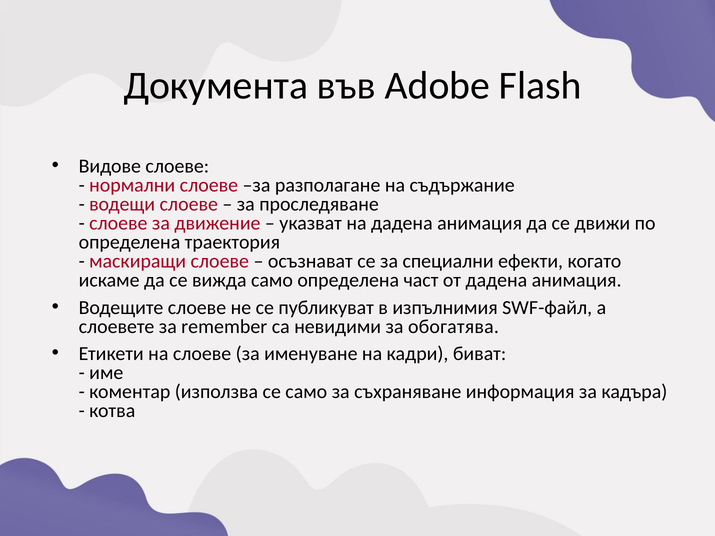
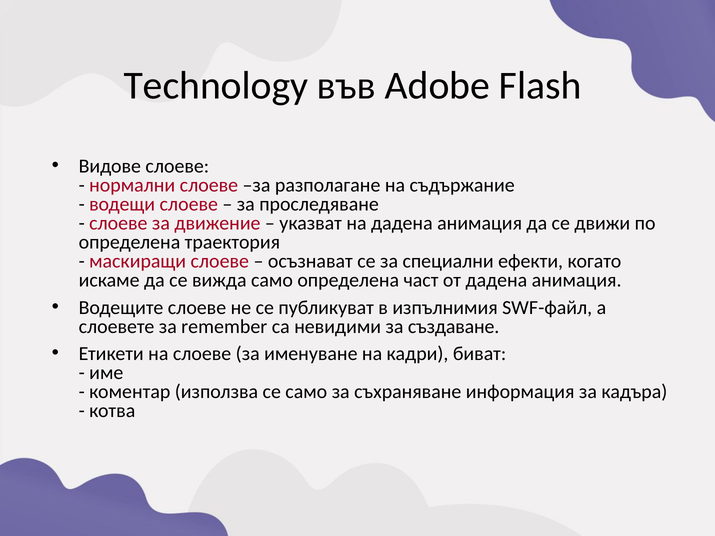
Документа: Документа -> Technology
обогатява: обогатява -> създаване
